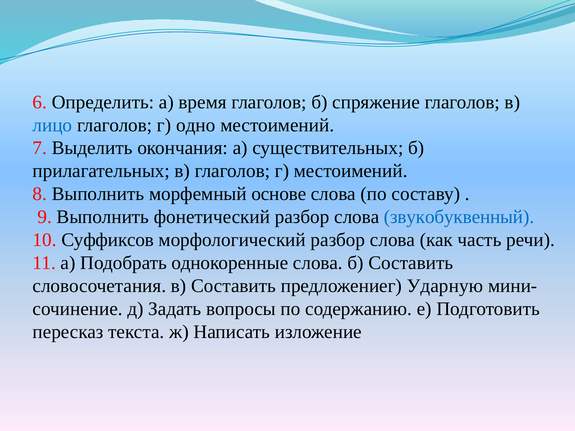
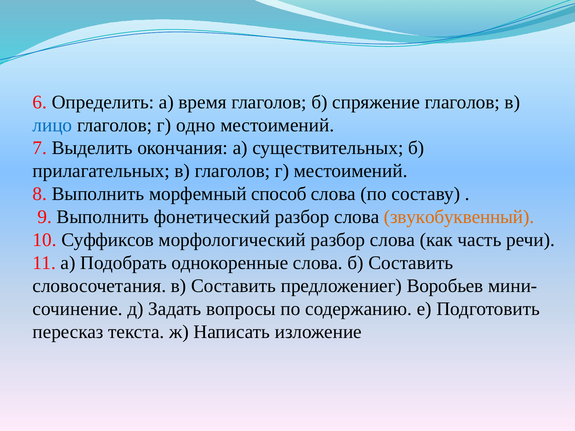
основе: основе -> способ
звукобуквенный colour: blue -> orange
Ударную: Ударную -> Воробьев
